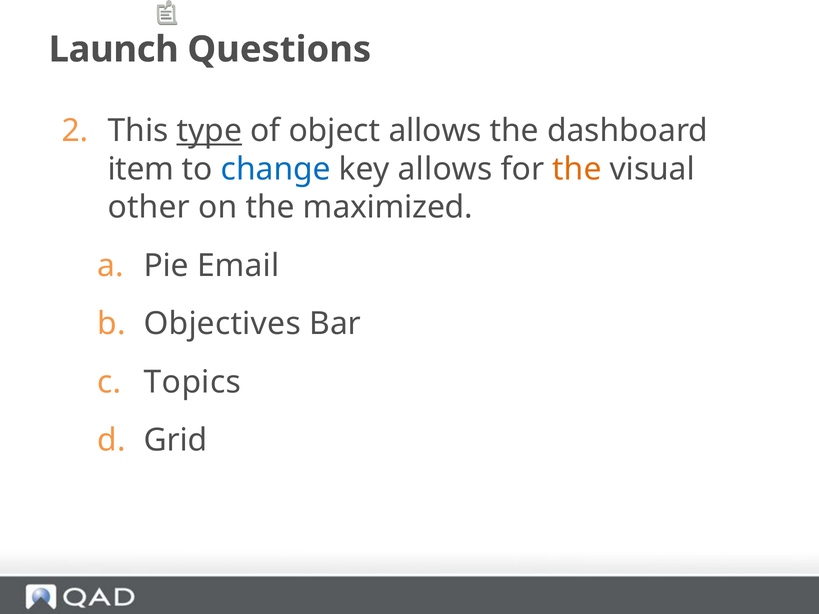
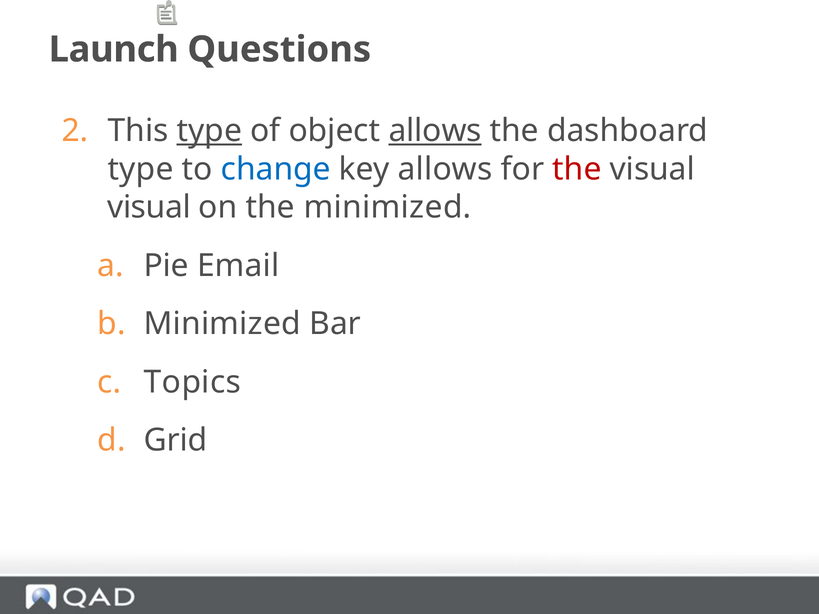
allows at (435, 131) underline: none -> present
item at (141, 169): item -> type
the at (577, 169) colour: orange -> red
other at (149, 207): other -> visual
the maximized: maximized -> minimized
Objectives at (222, 324): Objectives -> Minimized
